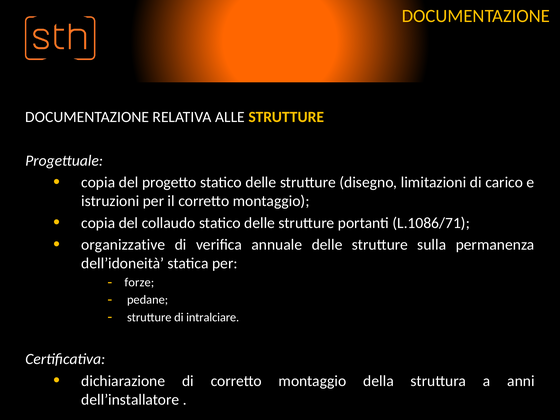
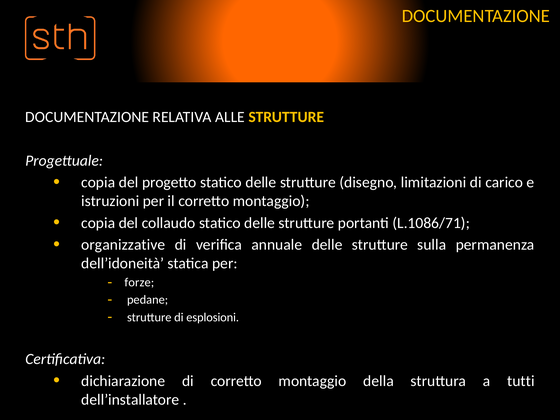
intralciare: intralciare -> esplosioni
anni: anni -> tutti
